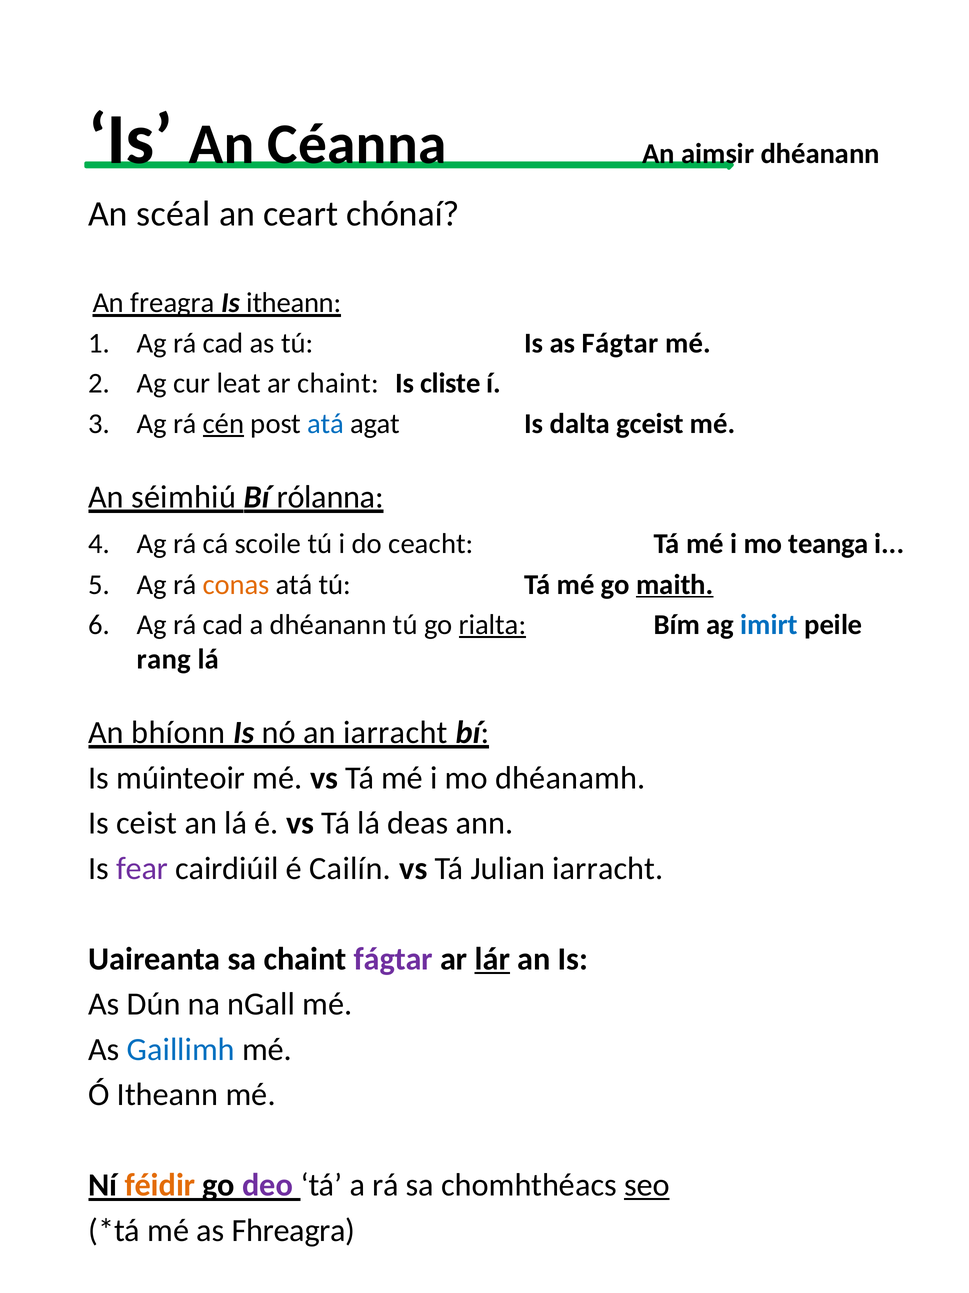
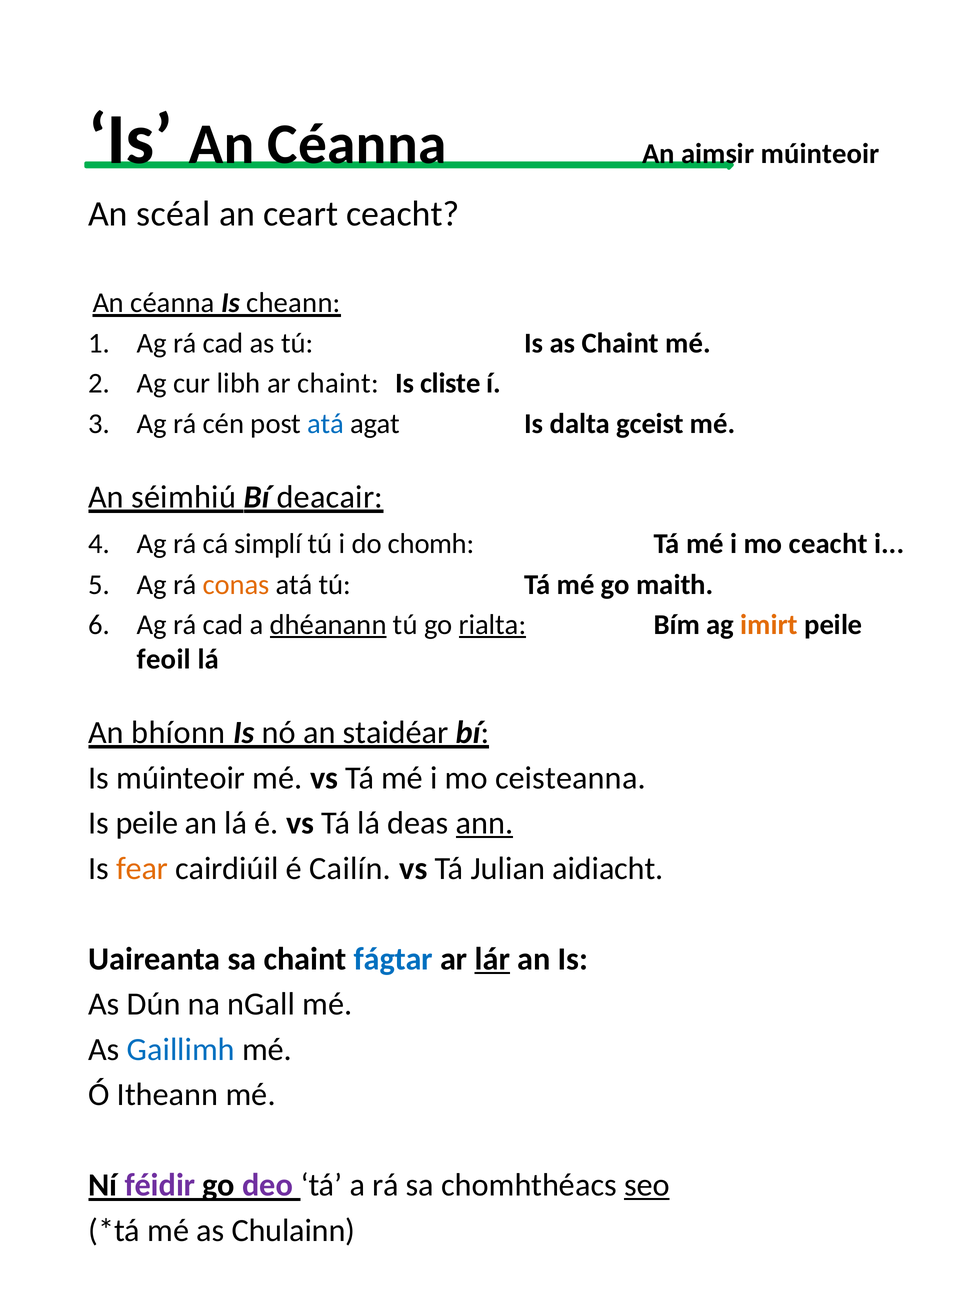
aimsir dhéanann: dhéanann -> múinteoir
ceart chónaí: chónaí -> ceacht
freagra at (173, 303): freagra -> céanna
Is itheann: itheann -> cheann
as Fágtar: Fágtar -> Chaint
leat: leat -> libh
cén underline: present -> none
rólanna: rólanna -> deacair
scoile: scoile -> simplí
ceacht: ceacht -> chomh
mo teanga: teanga -> ceacht
maith underline: present -> none
dhéanann at (328, 624) underline: none -> present
imirt colour: blue -> orange
rang: rang -> feoil
an iarracht: iarracht -> staidéar
dhéanamh: dhéanamh -> ceisteanna
Is ceist: ceist -> peile
ann underline: none -> present
fear colour: purple -> orange
Julian iarracht: iarracht -> aidiacht
fágtar at (393, 958) colour: purple -> blue
féidir colour: orange -> purple
Fhreagra: Fhreagra -> Chulainn
